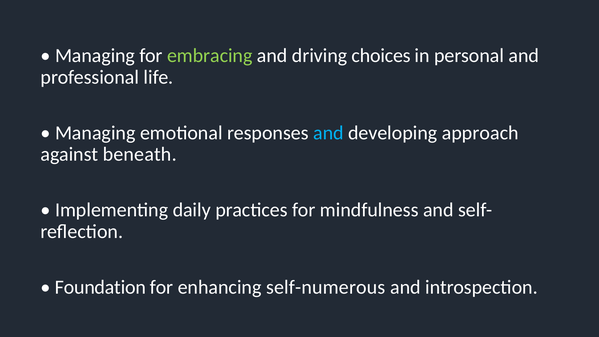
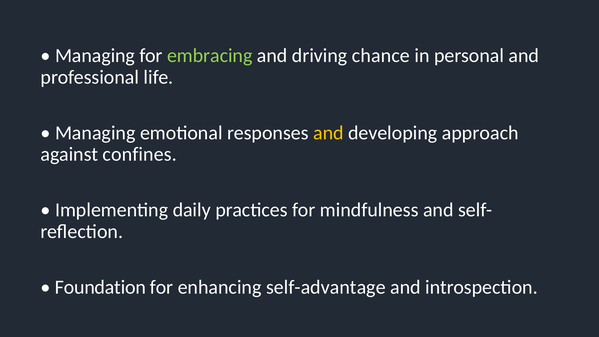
choices: choices -> chance
and at (328, 133) colour: light blue -> yellow
beneath: beneath -> confines
self-numerous: self-numerous -> self-advantage
